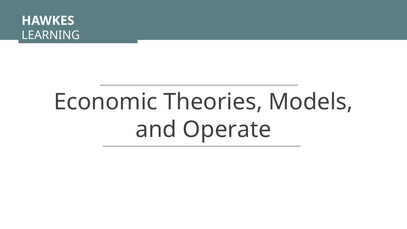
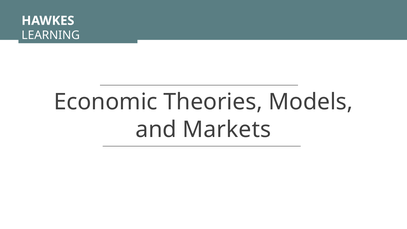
Operate: Operate -> Markets
